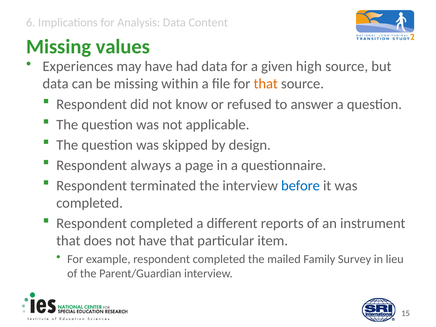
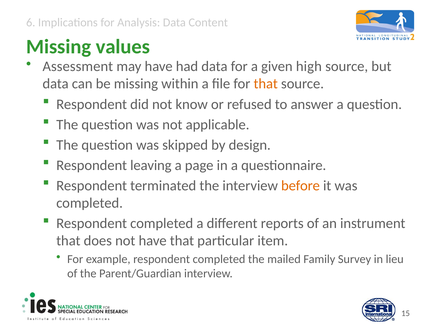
Experiences: Experiences -> Assessment
always: always -> leaving
before colour: blue -> orange
